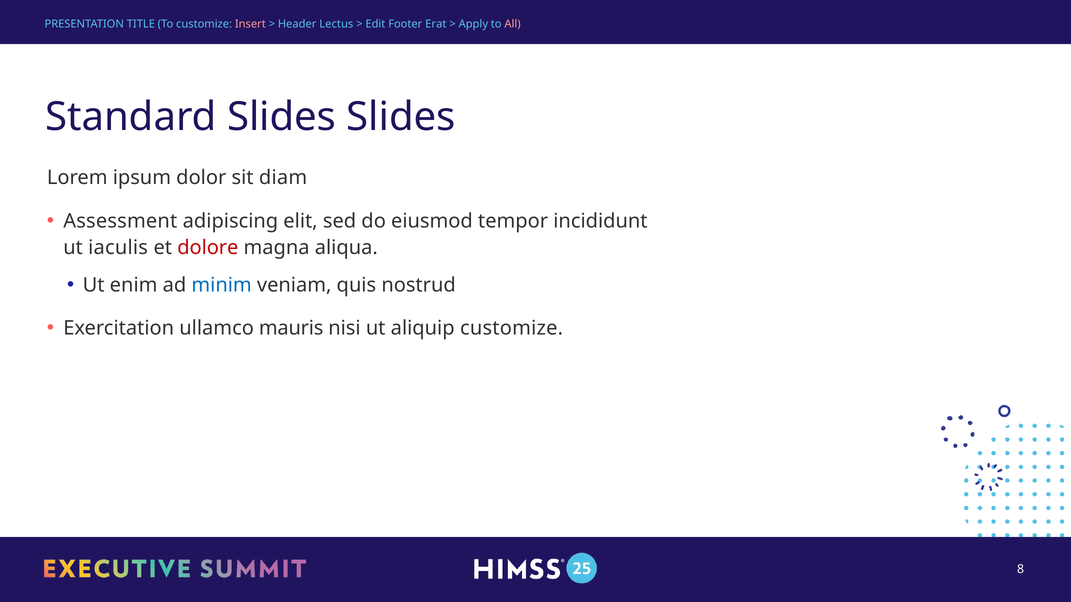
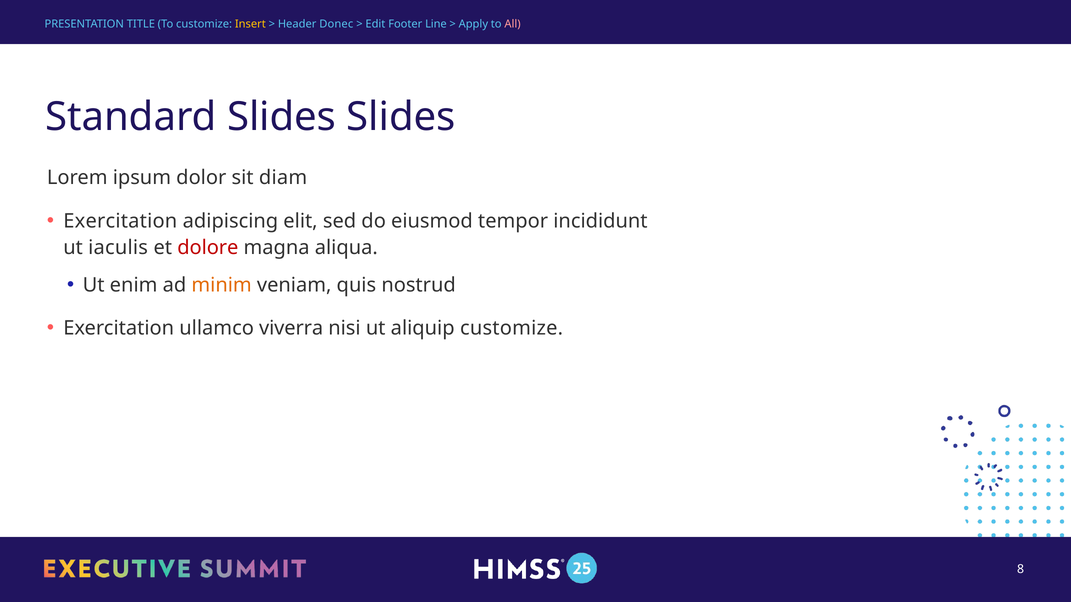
Insert colour: pink -> yellow
Lectus: Lectus -> Donec
Erat: Erat -> Line
Assessment at (120, 221): Assessment -> Exercitation
minim colour: blue -> orange
mauris: mauris -> viverra
